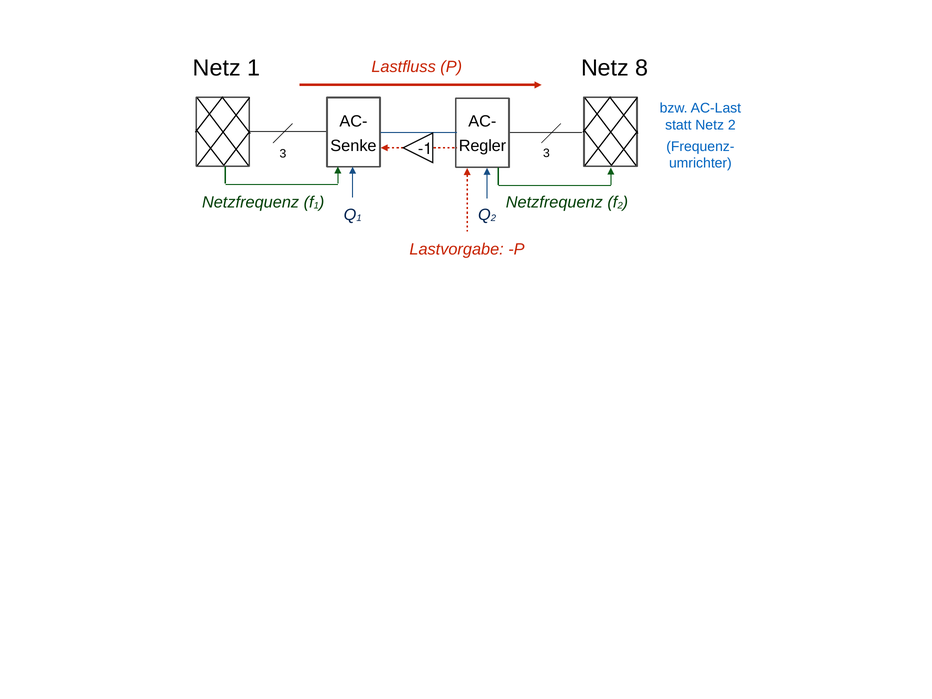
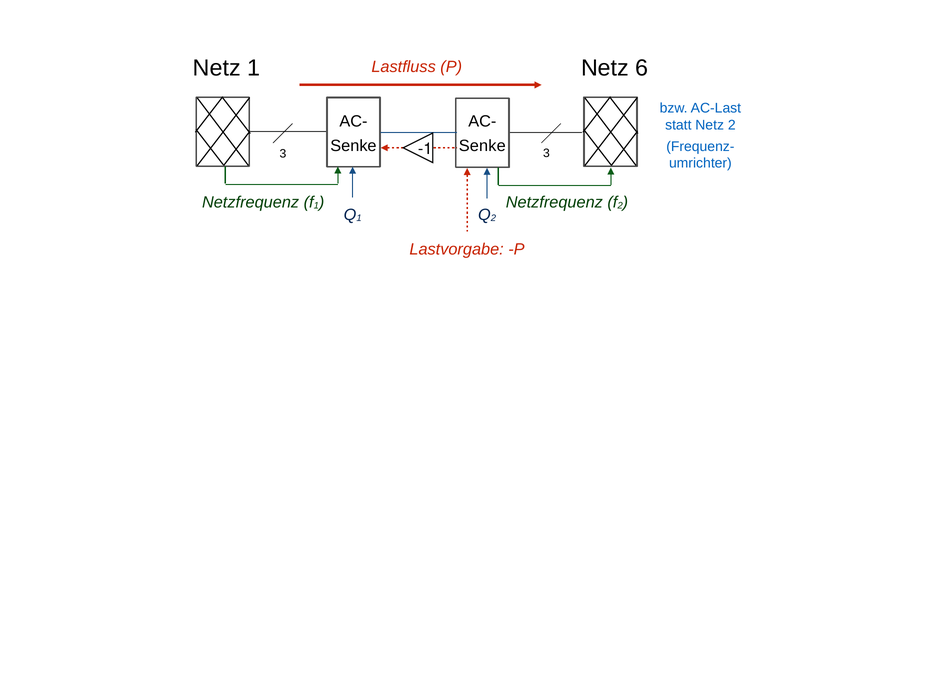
8: 8 -> 6
Regler at (482, 146): Regler -> Senke
